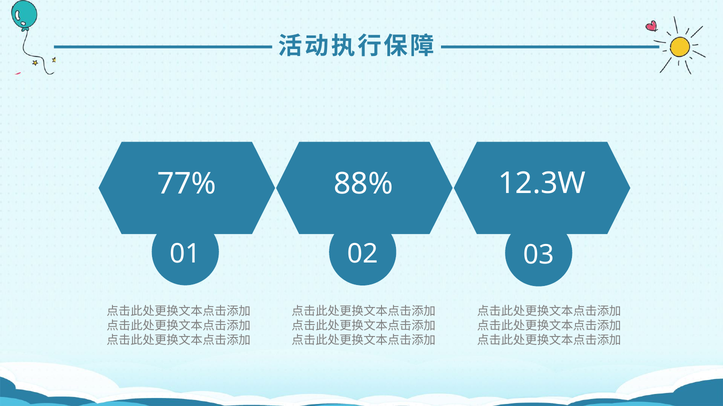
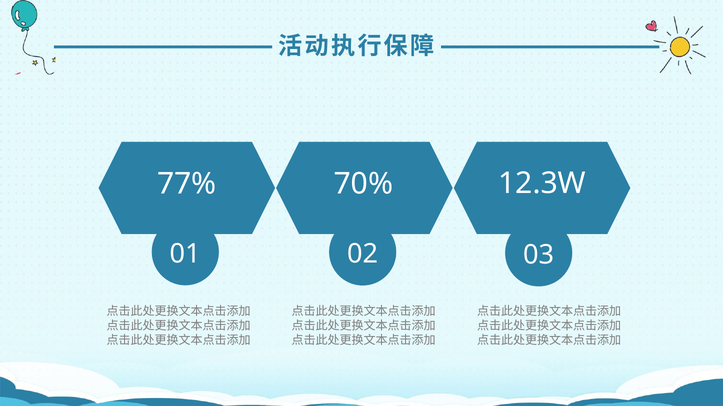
88%: 88% -> 70%
